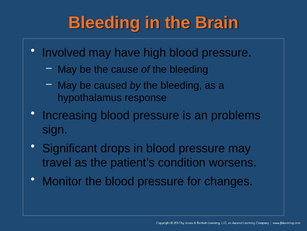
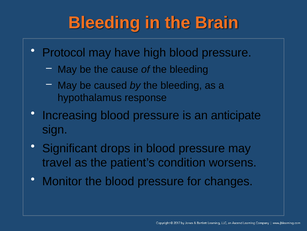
Involved: Involved -> Protocol
problems: problems -> anticipate
